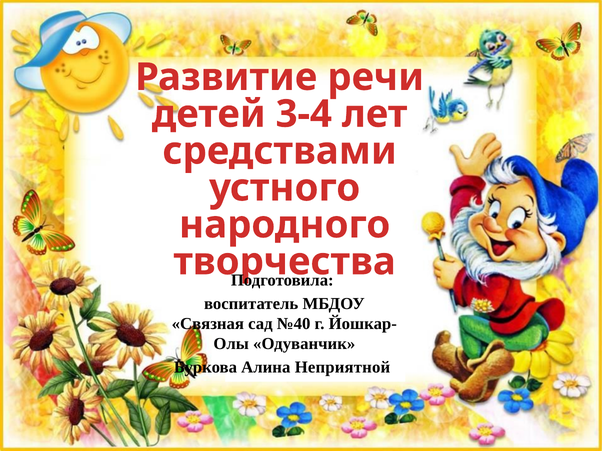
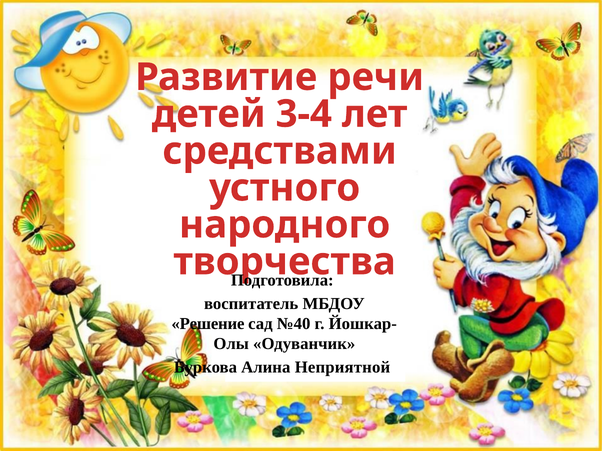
Связная: Связная -> Решение
